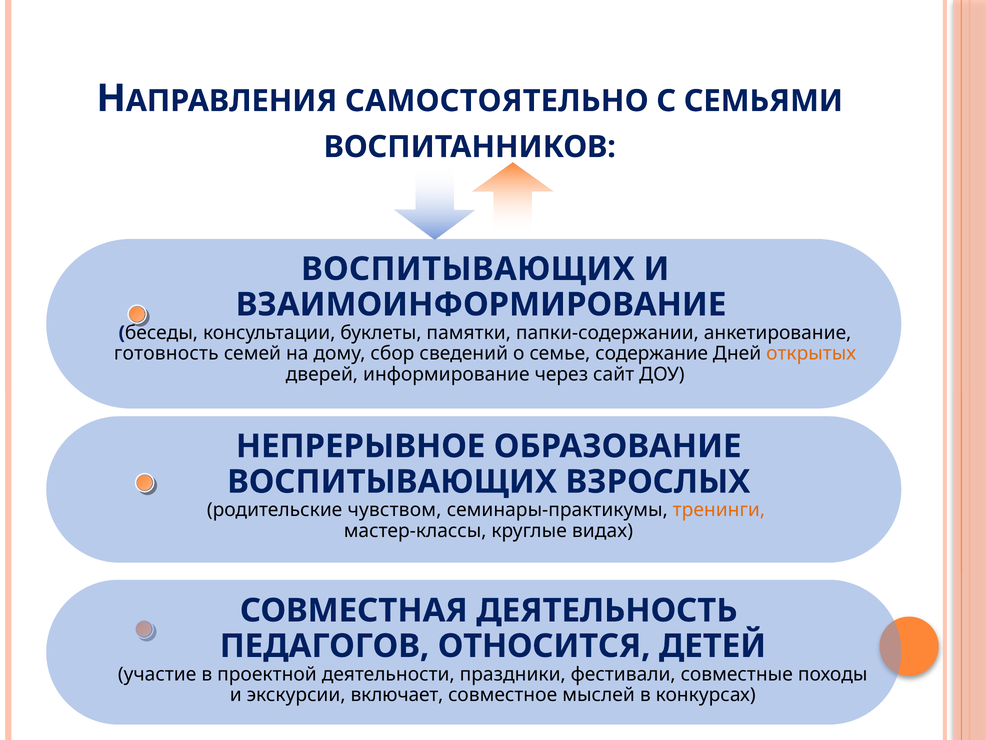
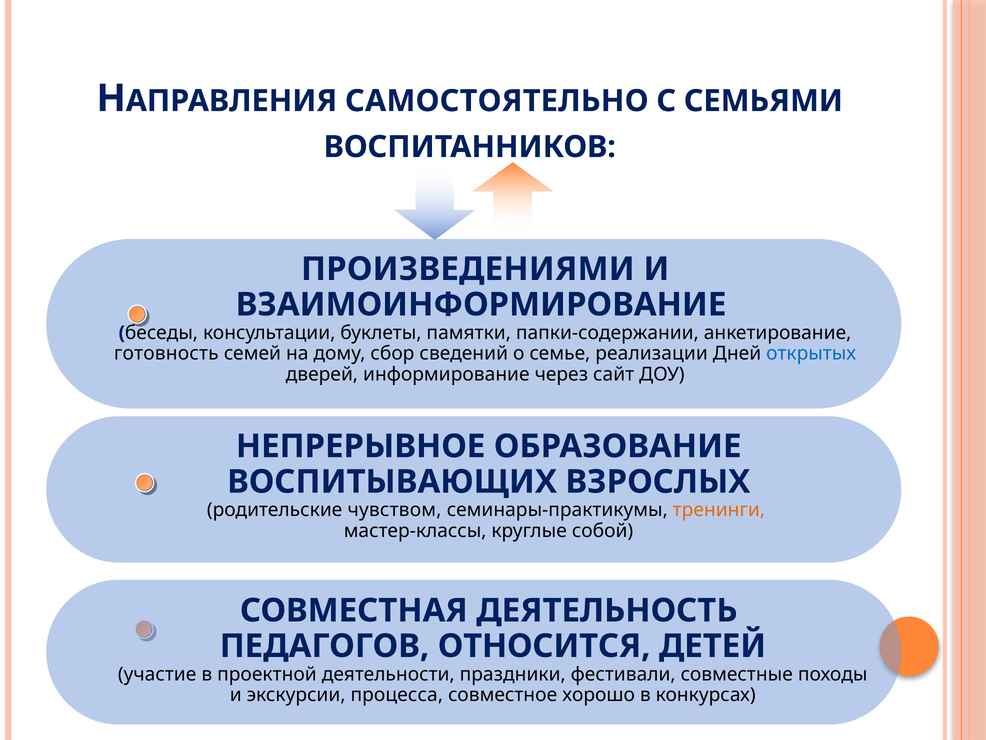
ВОСПИТЫВАЮЩИХ at (468, 269): ВОСПИТЫВАЮЩИХ -> ПРОИЗВЕДЕНИЯМИ
содержание: содержание -> реализации
открытых colour: orange -> blue
видах: видах -> собой
включает: включает -> процесса
мыслей: мыслей -> хорошо
